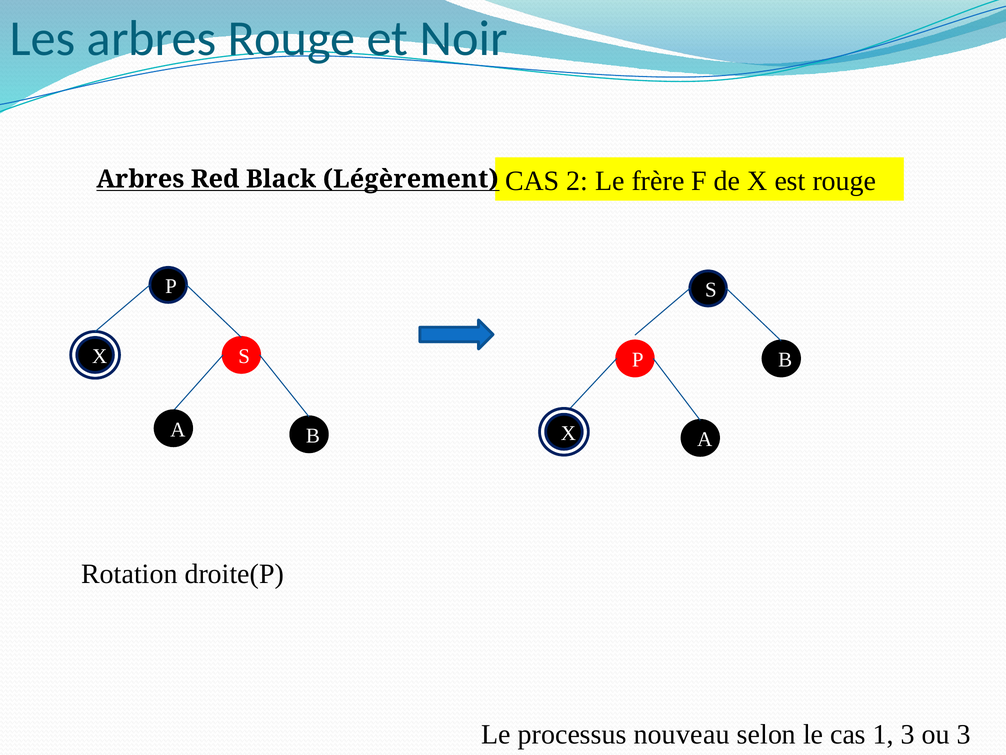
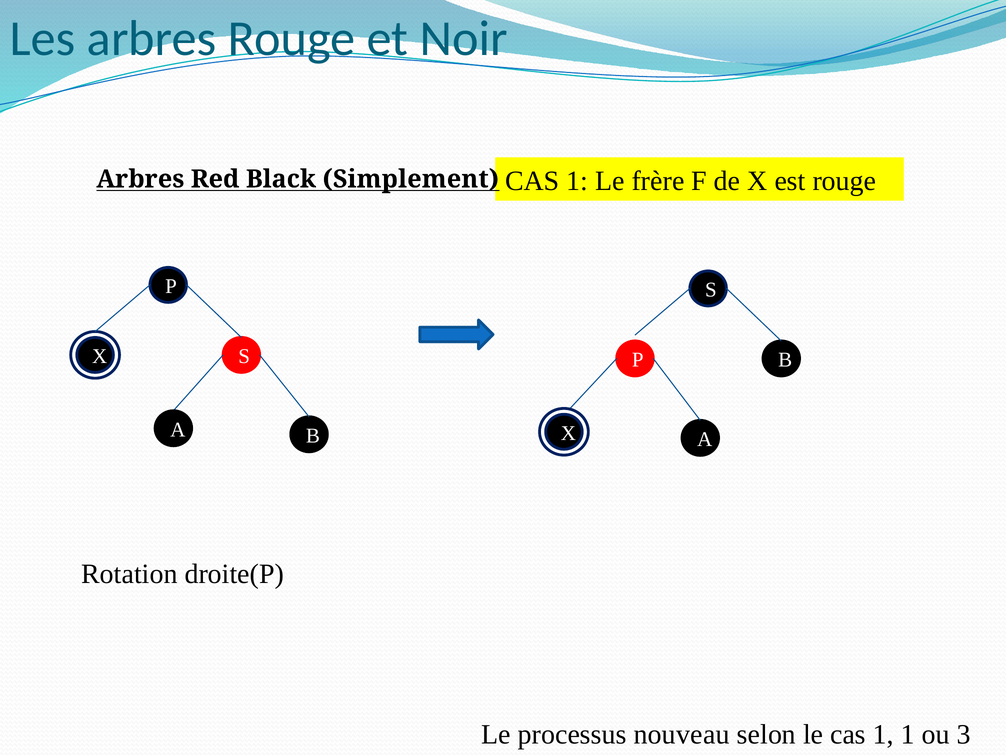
2 at (577, 181): 2 -> 1
Légèrement: Légèrement -> Simplement
1 3: 3 -> 1
